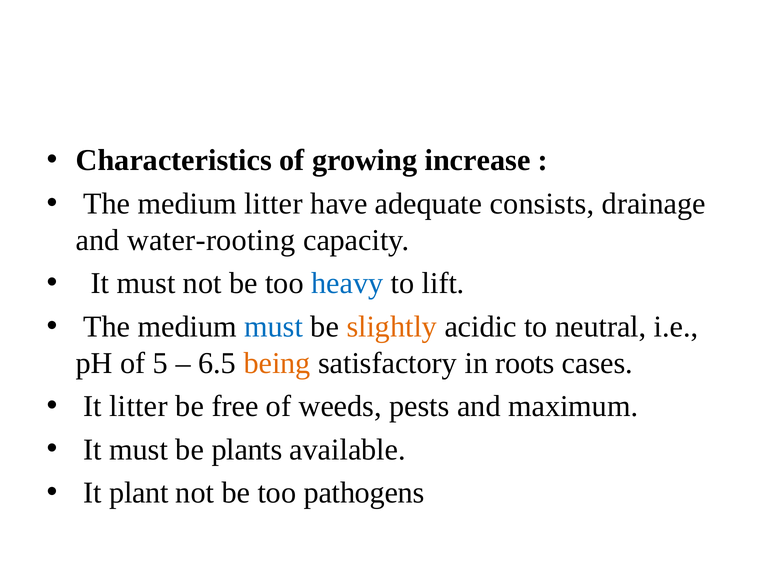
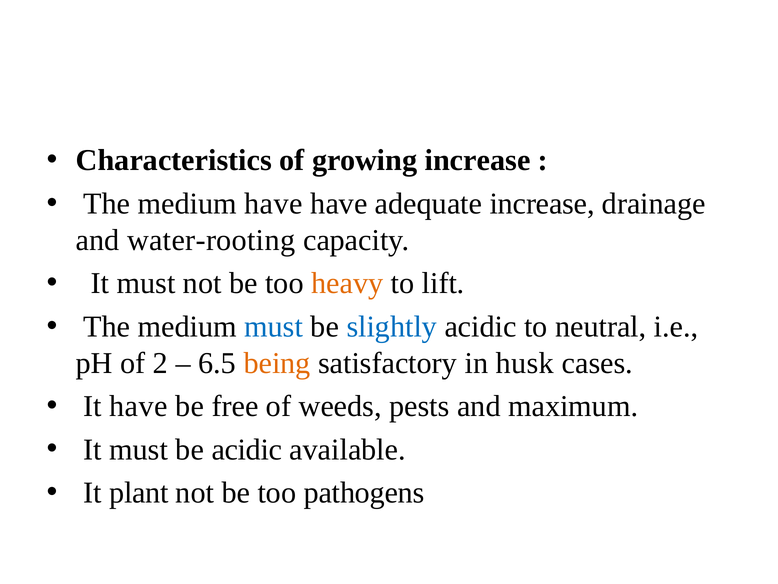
medium litter: litter -> have
adequate consists: consists -> increase
heavy colour: blue -> orange
slightly colour: orange -> blue
5: 5 -> 2
roots: roots -> husk
It litter: litter -> have
be plants: plants -> acidic
